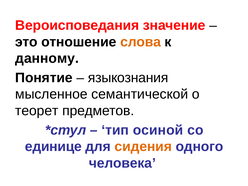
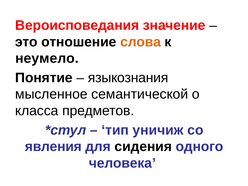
данному: данному -> неумело
теорет: теорет -> класса
осиной: осиной -> уничиж
единице: единице -> явления
сидения colour: orange -> black
